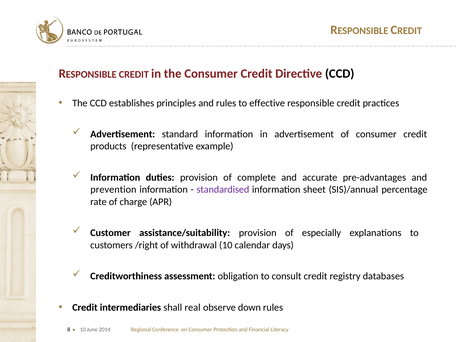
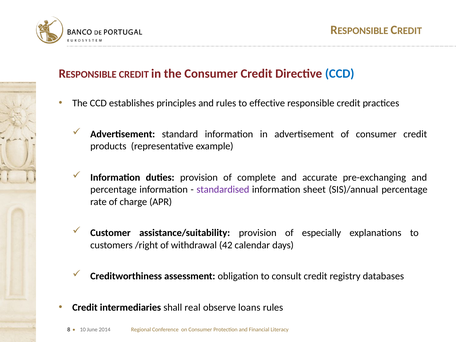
CCD at (340, 73) colour: black -> blue
pre-advantages: pre-advantages -> pre-exchanging
prevention at (113, 190): prevention -> percentage
withdrawal 10: 10 -> 42
down: down -> loans
